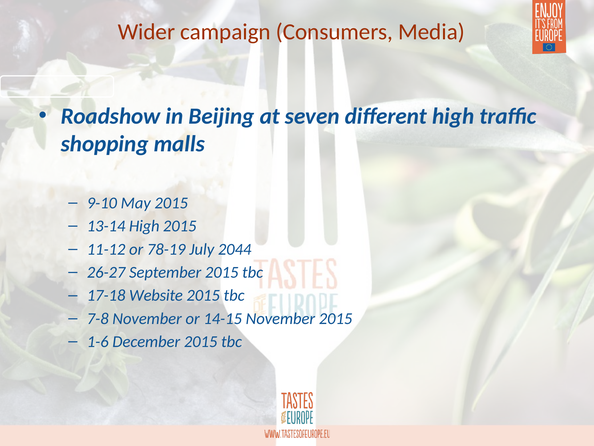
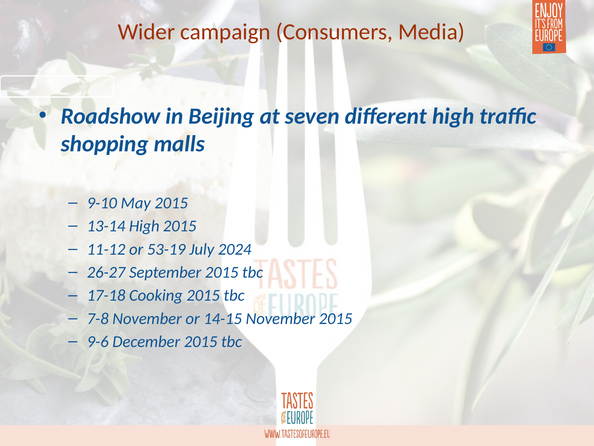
78-19: 78-19 -> 53-19
2044: 2044 -> 2024
Website: Website -> Cooking
1-6: 1-6 -> 9-6
